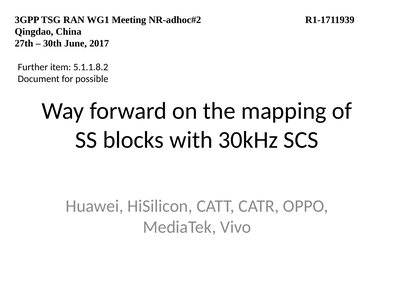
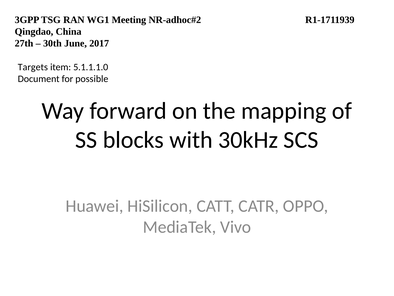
Further: Further -> Targets
5.1.1.8.2: 5.1.1.8.2 -> 5.1.1.1.0
